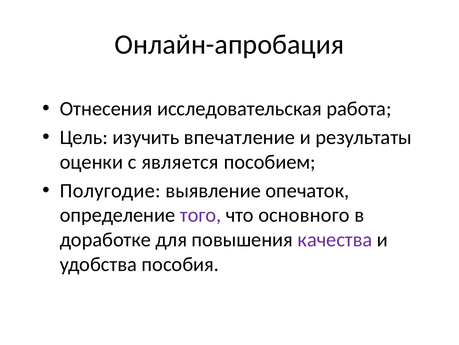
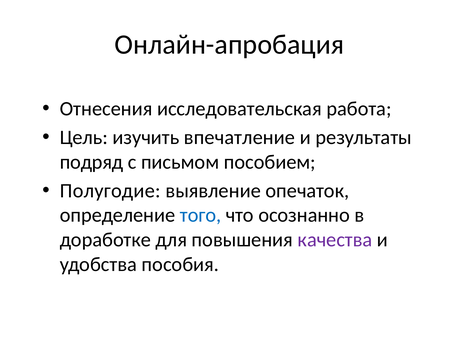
оценки: оценки -> подряд
является: является -> письмом
того colour: purple -> blue
основного: основного -> осознанно
